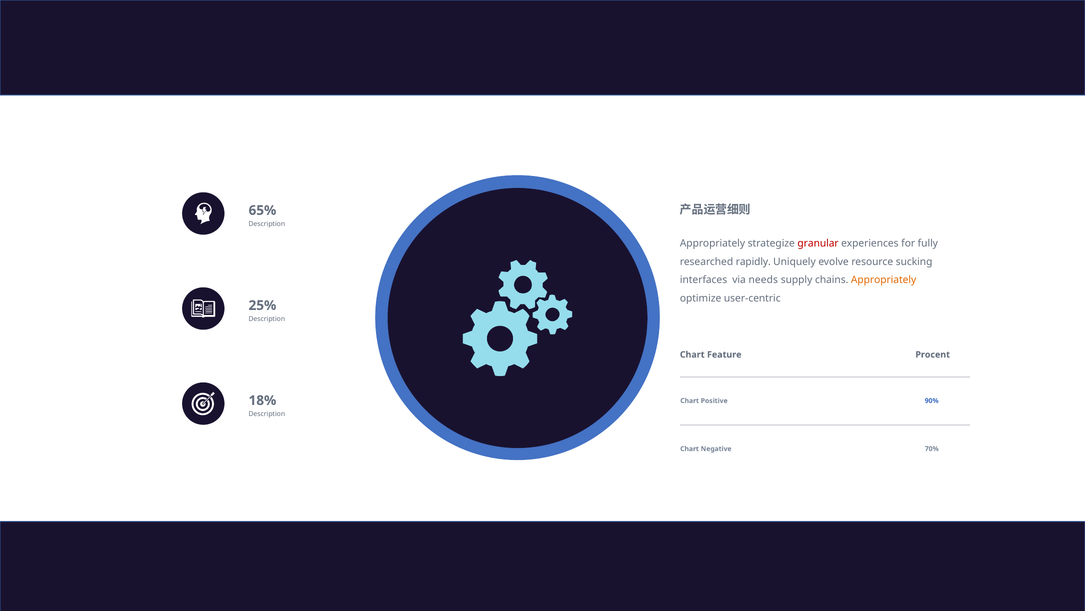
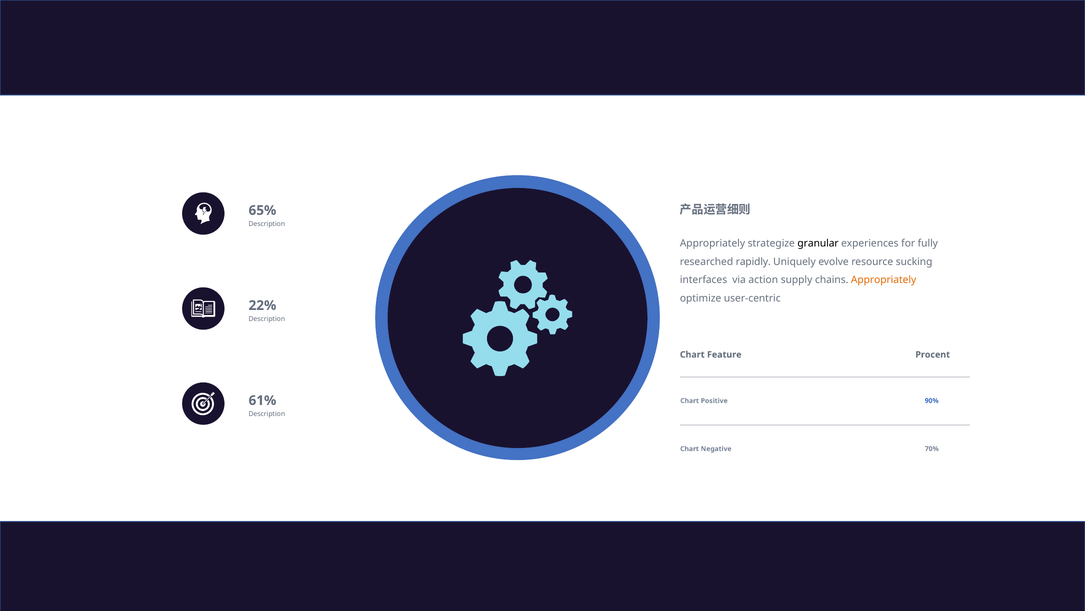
granular colour: red -> black
needs: needs -> action
25%: 25% -> 22%
18%: 18% -> 61%
